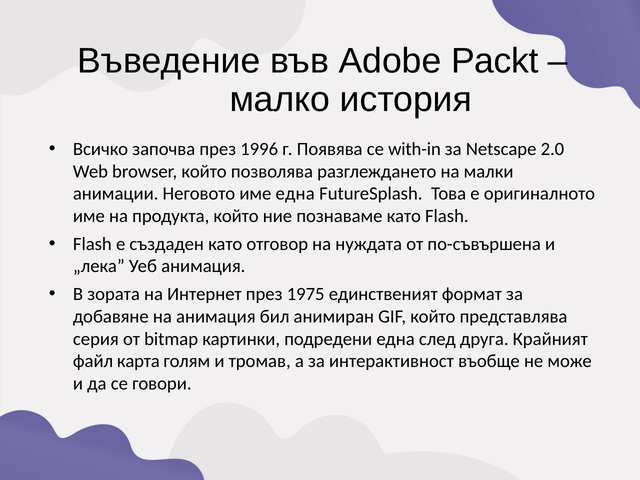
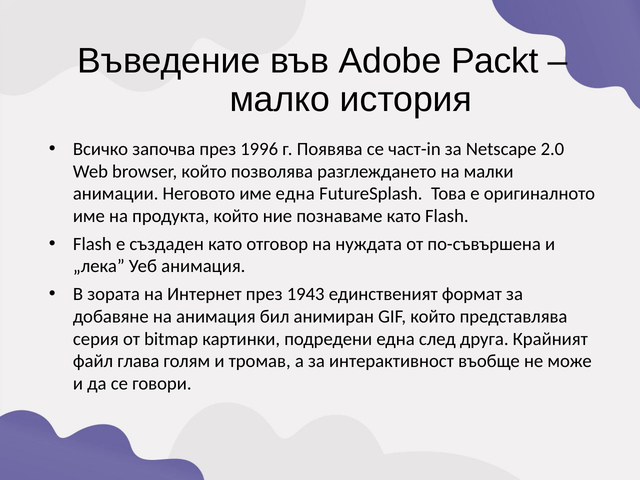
with-in: with-in -> част-in
1975: 1975 -> 1943
карта: карта -> глава
